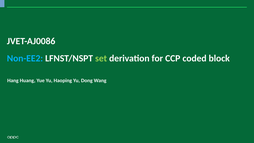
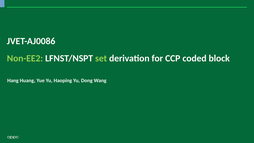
Non-EE2 colour: light blue -> light green
